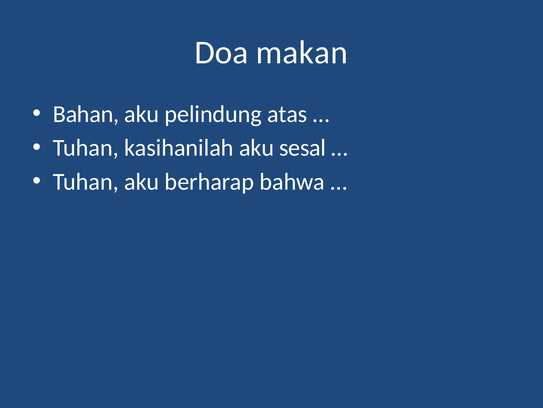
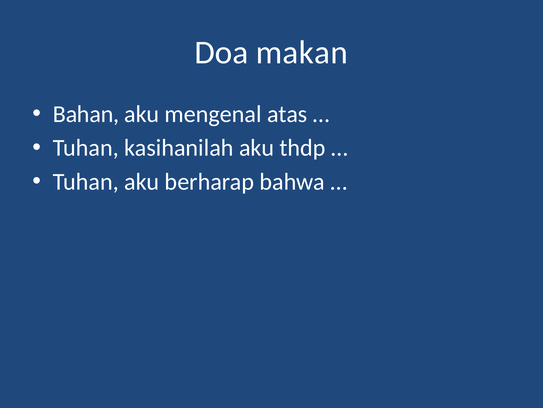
pelindung: pelindung -> mengenal
sesal: sesal -> thdp
